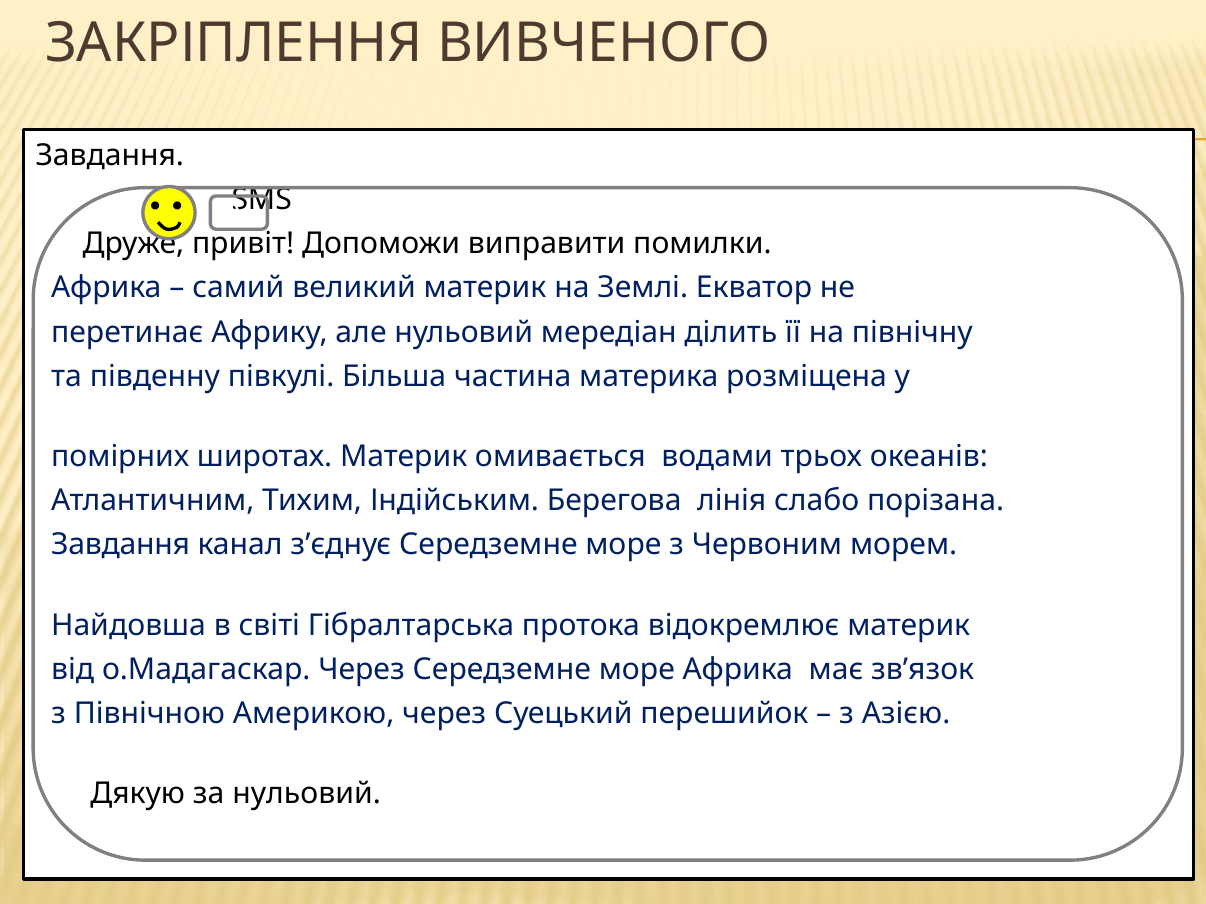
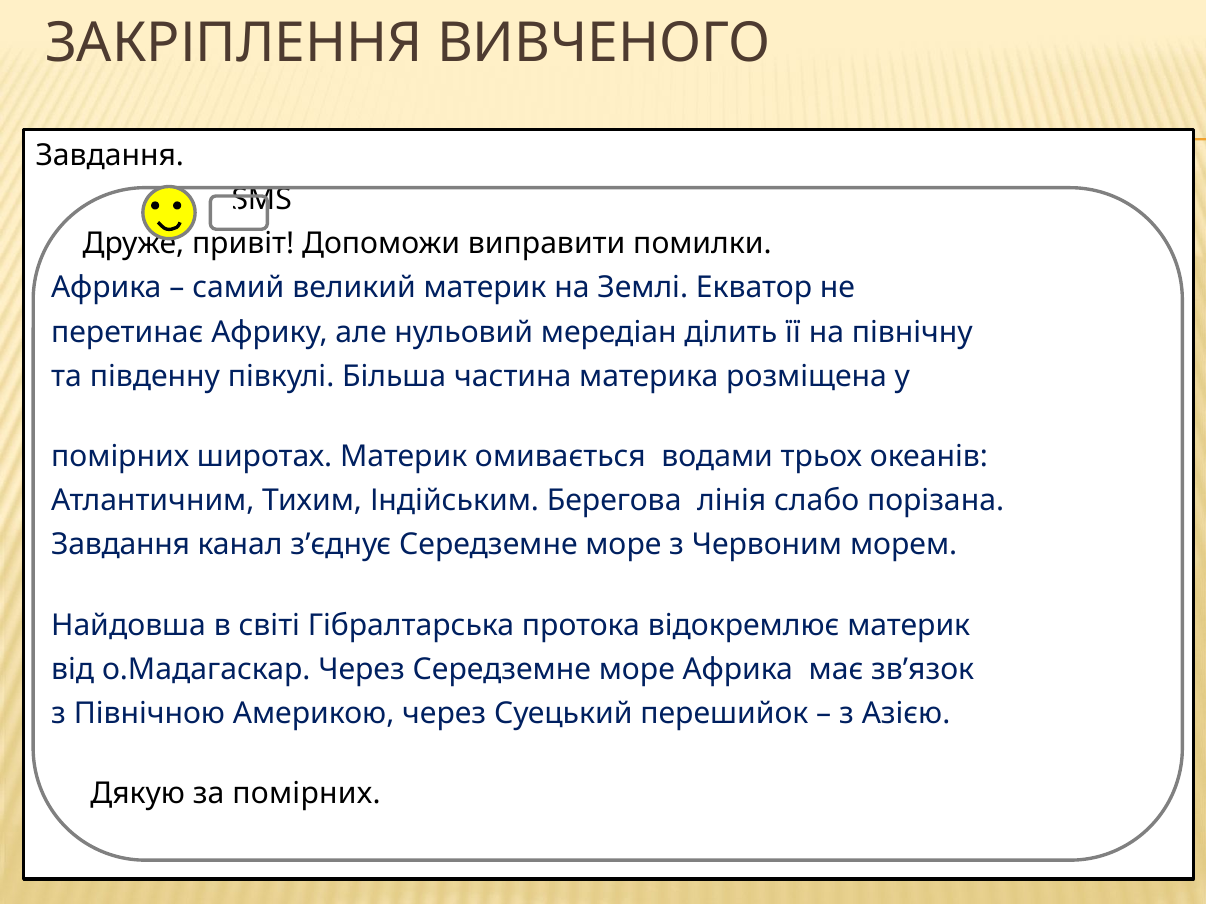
за нульовий: нульовий -> помірних
